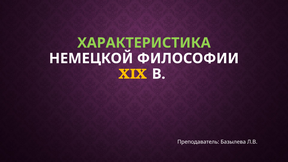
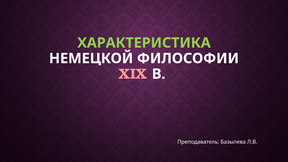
XIX colour: yellow -> pink
